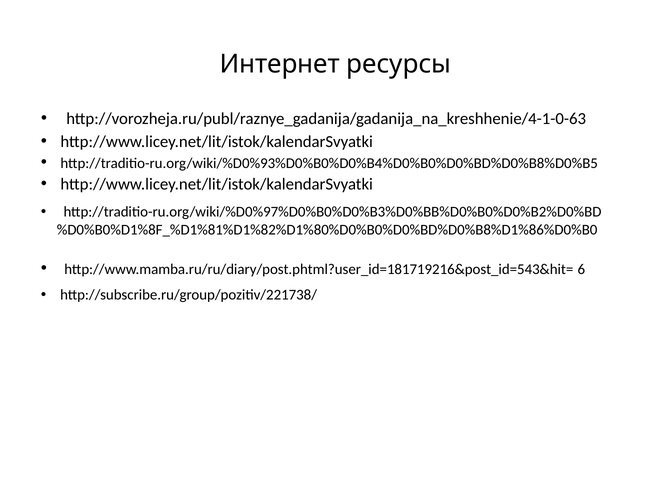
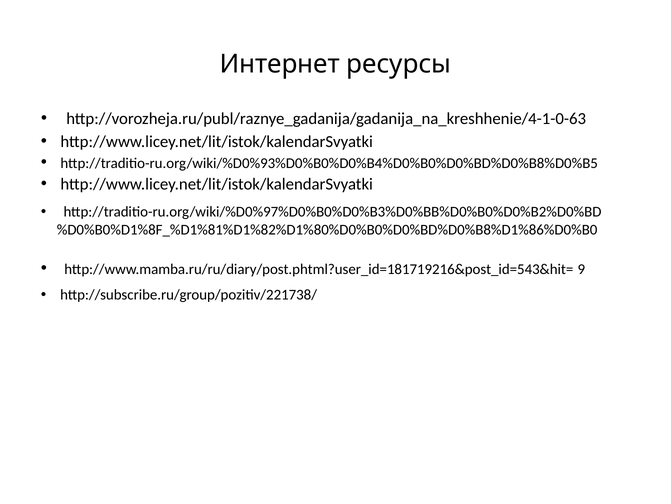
6: 6 -> 9
